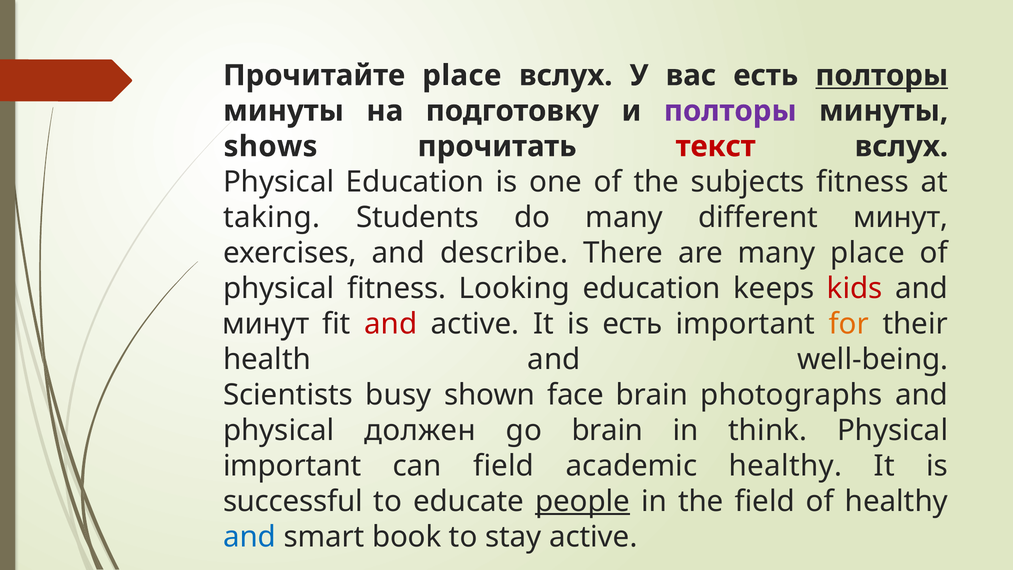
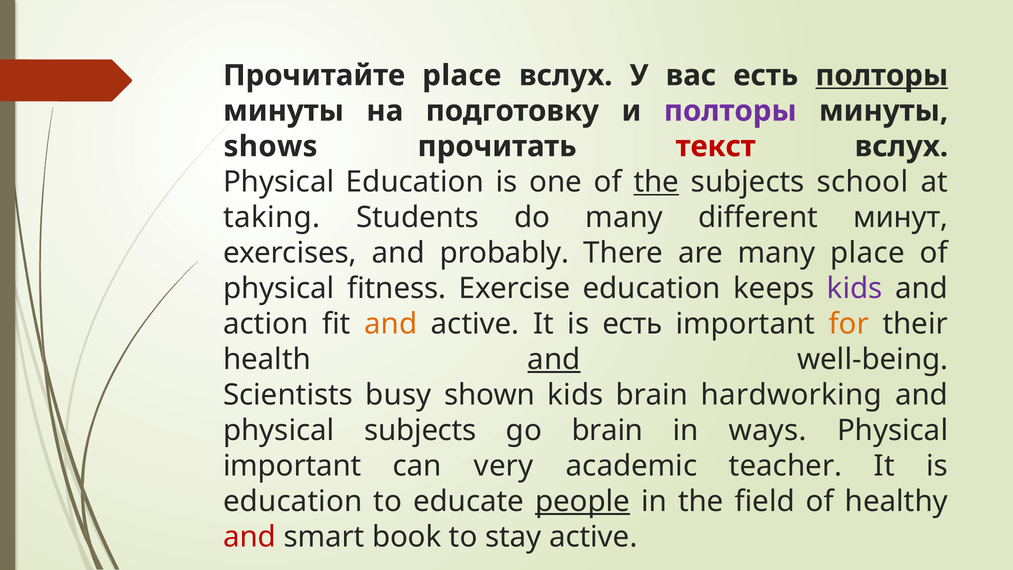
the at (656, 182) underline: none -> present
subjects fitness: fitness -> school
describe: describe -> probably
Looking: Looking -> Exercise
kids at (855, 288) colour: red -> purple
минут at (266, 324): минут -> action
and at (391, 324) colour: red -> orange
and at (554, 359) underline: none -> present
shown face: face -> kids
photographs: photographs -> hardworking
physical должен: должен -> subjects
think: think -> ways
can field: field -> very
academic healthy: healthy -> teacher
successful at (293, 501): successful -> education
and at (250, 537) colour: blue -> red
